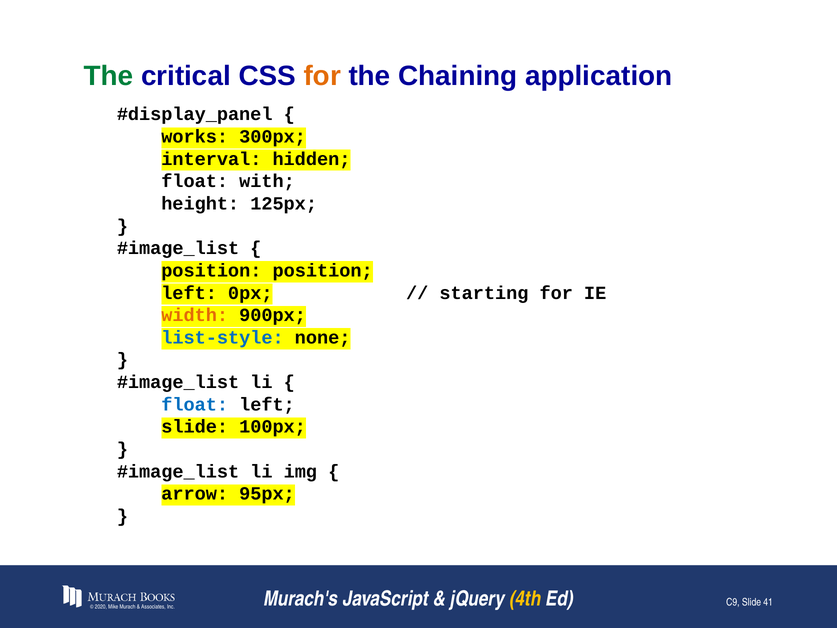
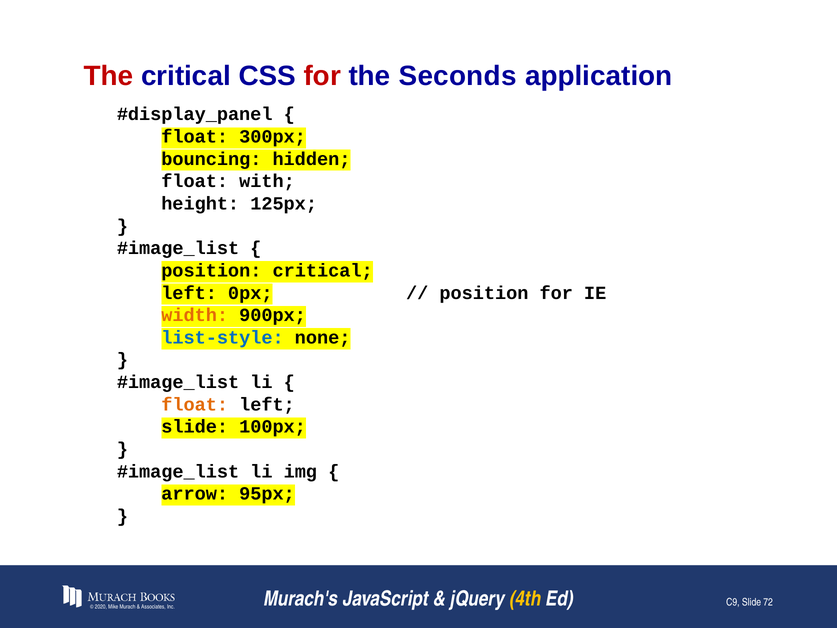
The at (108, 76) colour: green -> red
for at (322, 76) colour: orange -> red
Chaining: Chaining -> Seconds
works at (195, 137): works -> float
interval: interval -> bouncing
position position: position -> critical
starting at (484, 293): starting -> position
float at (195, 404) colour: blue -> orange
41: 41 -> 72
